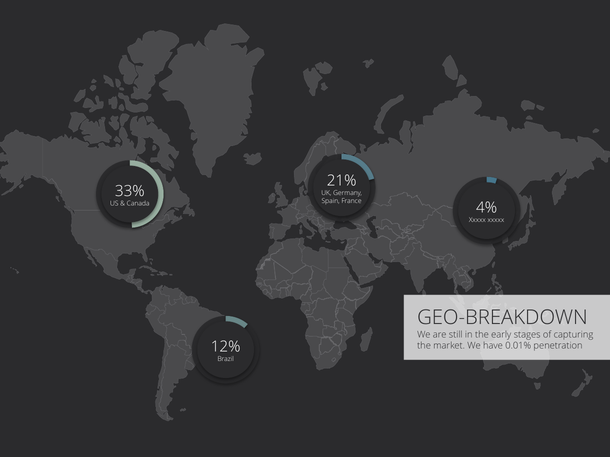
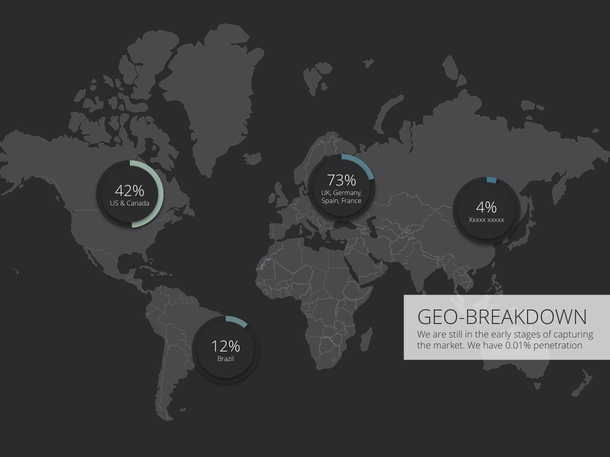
21%: 21% -> 73%
33%: 33% -> 42%
